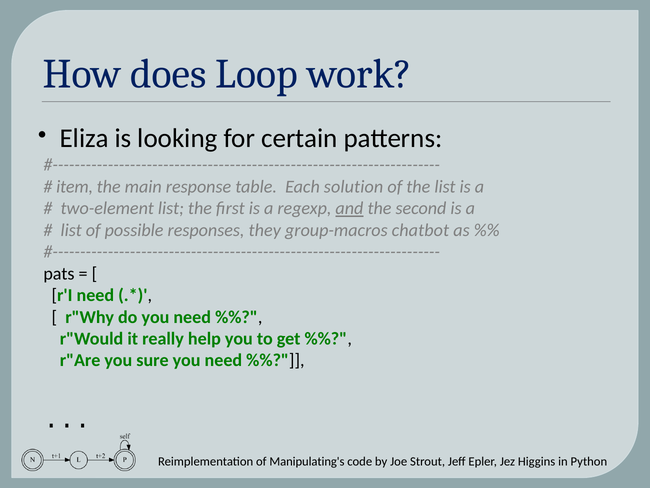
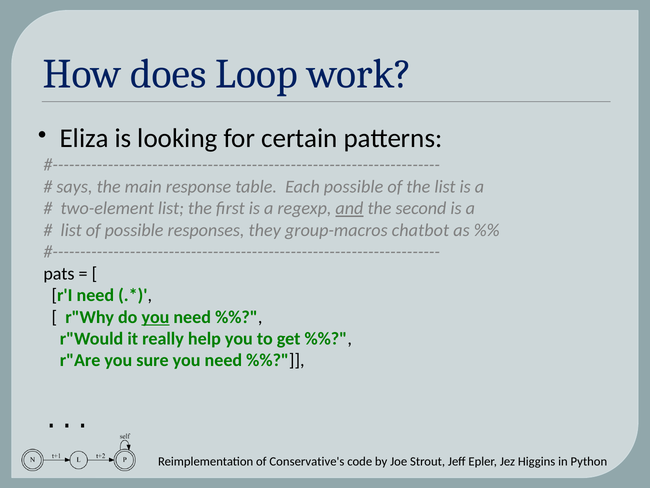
item: item -> says
Each solution: solution -> possible
you at (155, 317) underline: none -> present
Manipulating's: Manipulating's -> Conservative's
